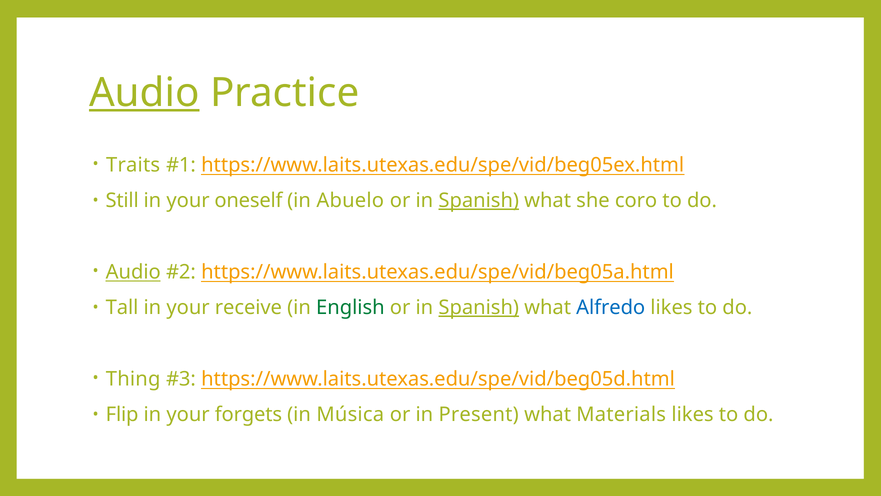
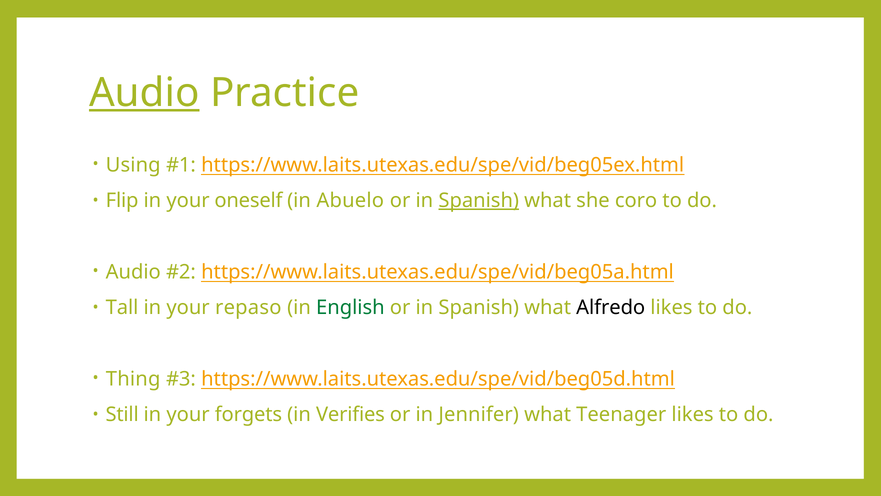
Traits: Traits -> Using
Still: Still -> Flip
Audio at (133, 272) underline: present -> none
receive: receive -> repaso
Spanish at (479, 307) underline: present -> none
Alfredo colour: blue -> black
Flip: Flip -> Still
Música: Música -> Verifies
Present: Present -> Jennifer
Materials: Materials -> Teenager
